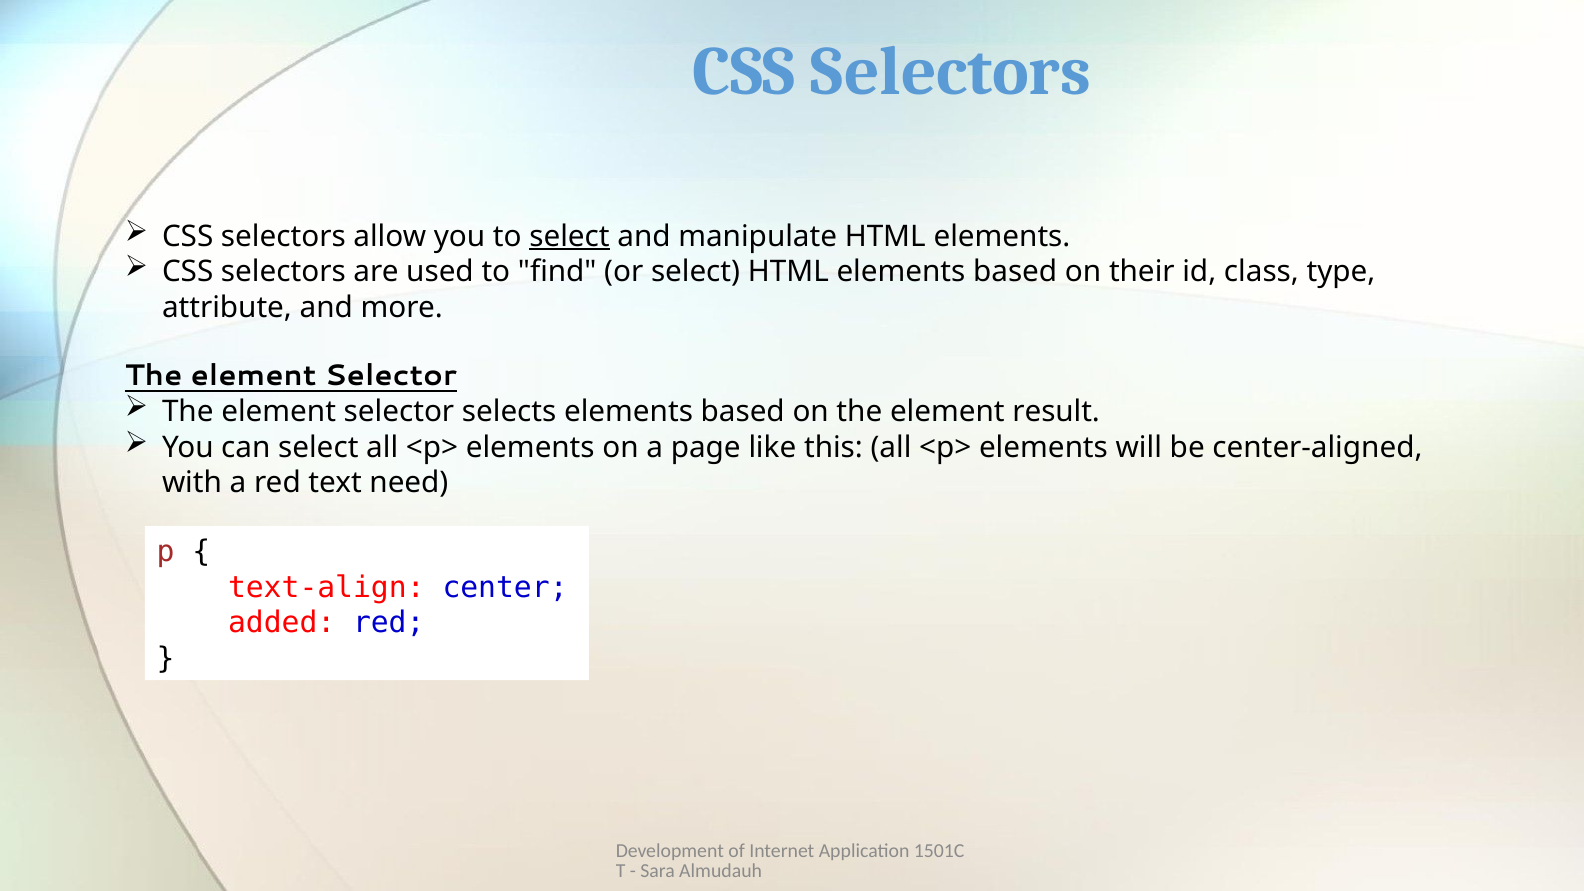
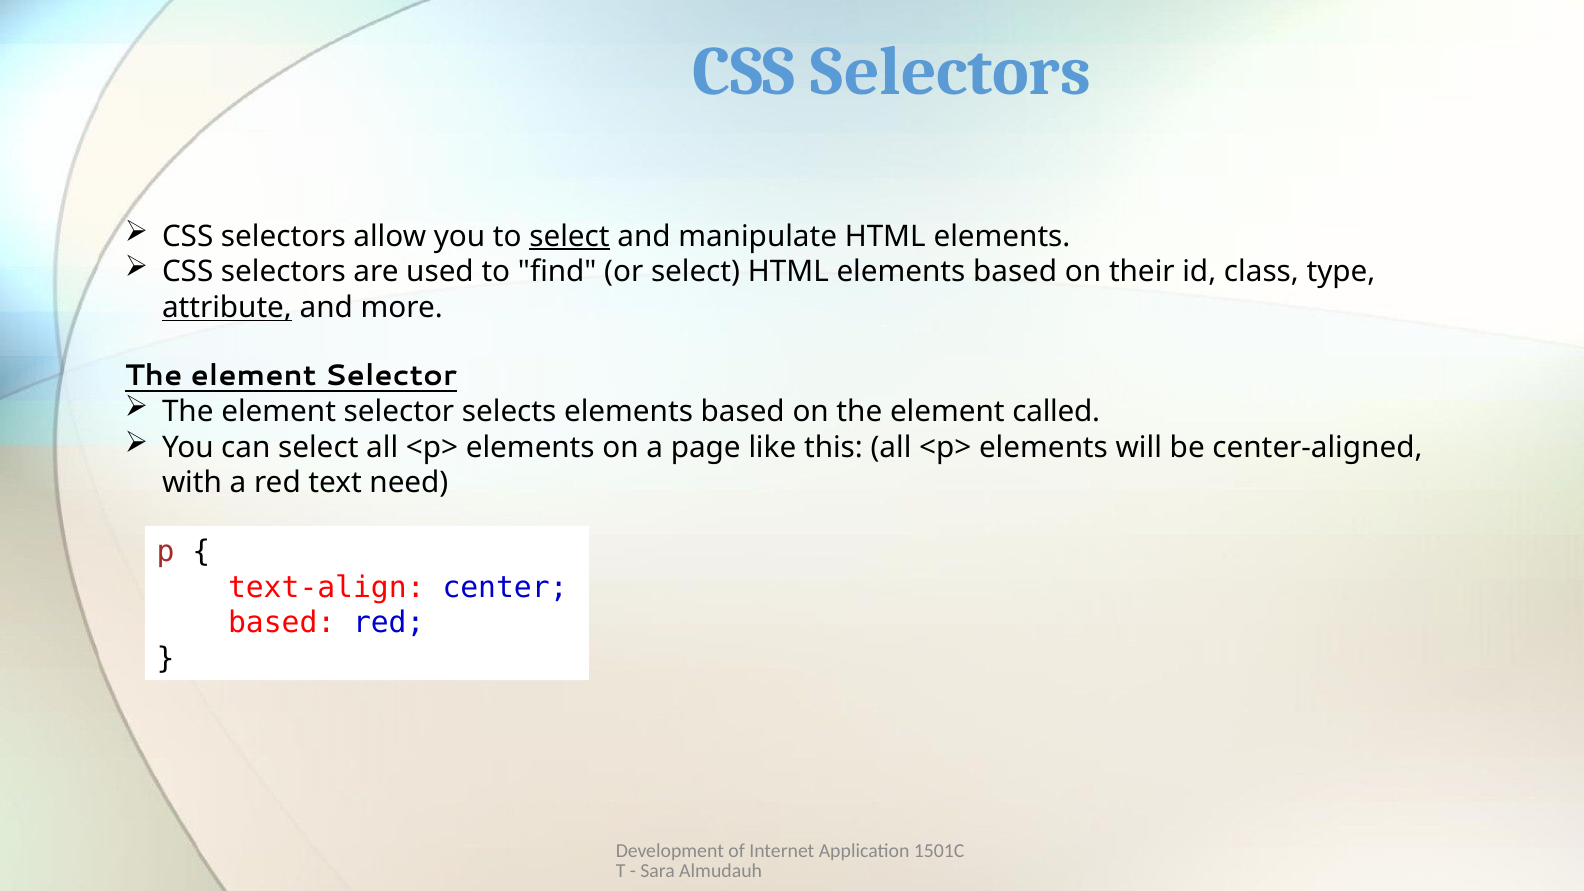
attribute underline: none -> present
result: result -> called
added at (282, 623): added -> based
